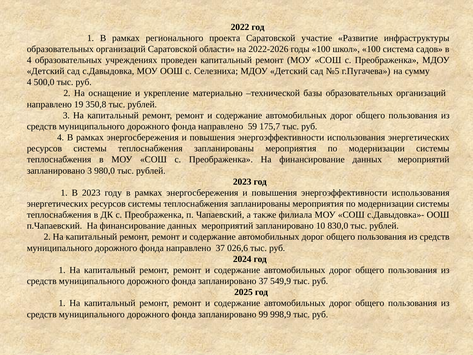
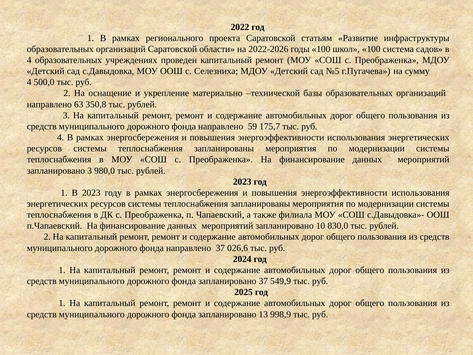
участие: участие -> статьям
19: 19 -> 63
99: 99 -> 13
